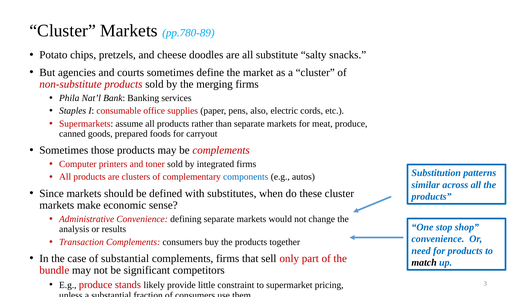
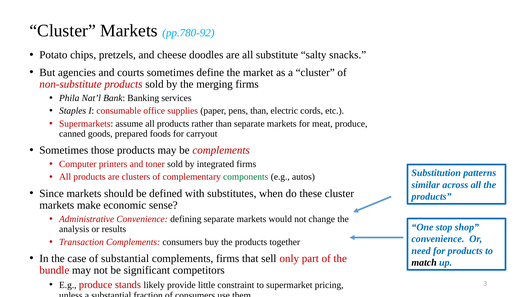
pp.780-89: pp.780-89 -> pp.780-92
pens also: also -> than
components colour: blue -> green
